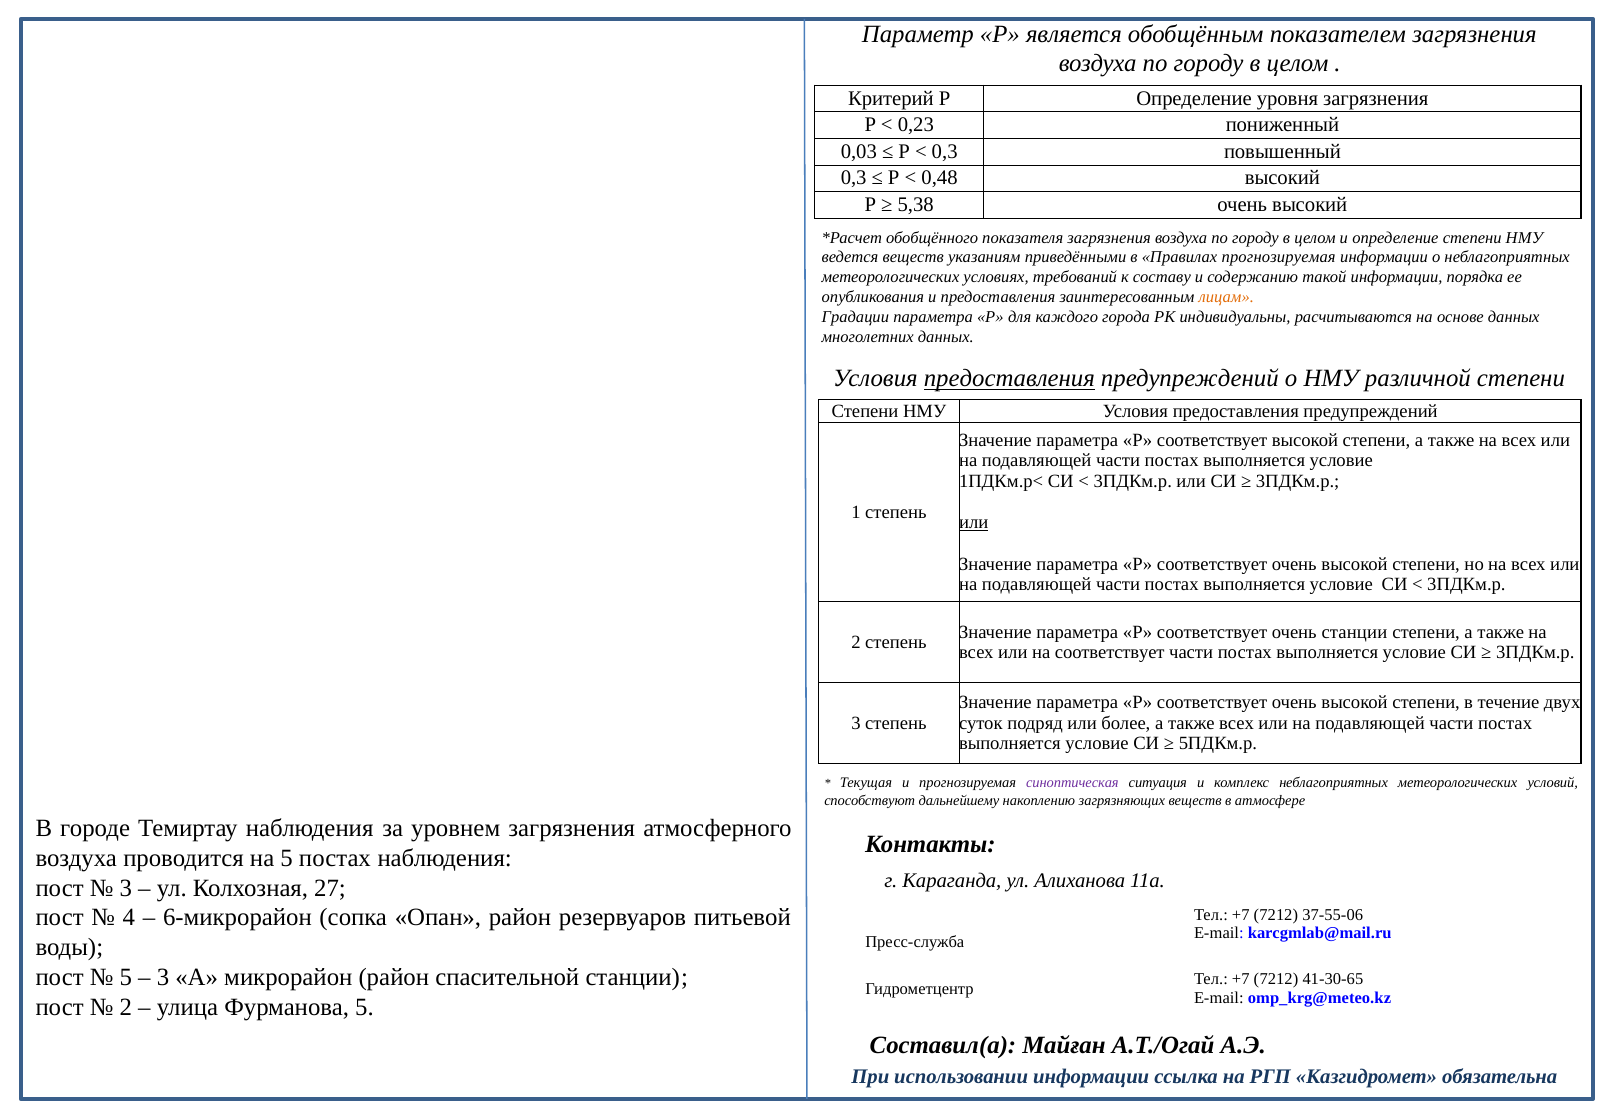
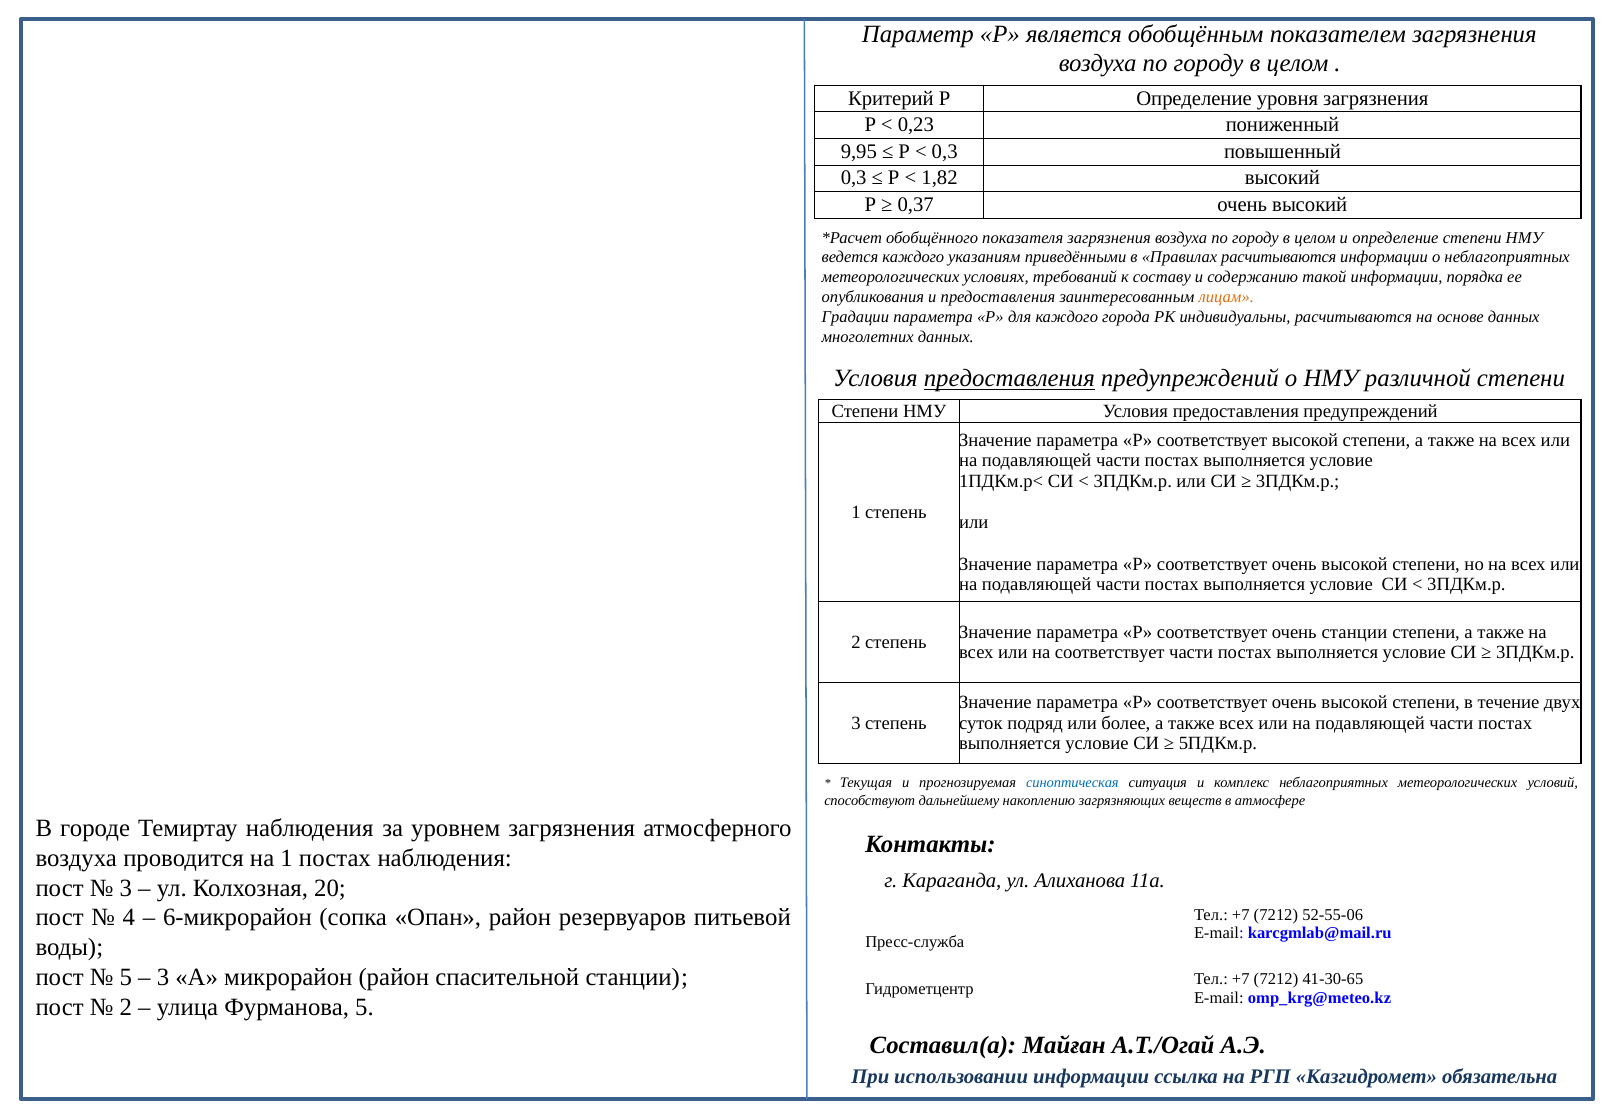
0,03: 0,03 -> 9,95
0,48: 0,48 -> 1,82
5,38: 5,38 -> 0,37
ведется веществ: веществ -> каждого
Правилах прогнозируемая: прогнозируемая -> расчитываются
или at (974, 522) underline: present -> none
синоптическая colour: purple -> blue
на 5: 5 -> 1
27: 27 -> 20
37-55-06: 37-55-06 -> 52-55-06
